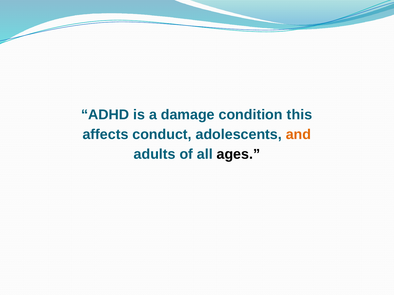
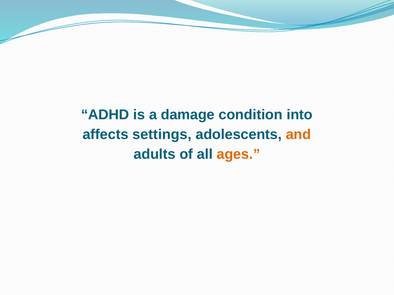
this: this -> into
conduct: conduct -> settings
ages colour: black -> orange
